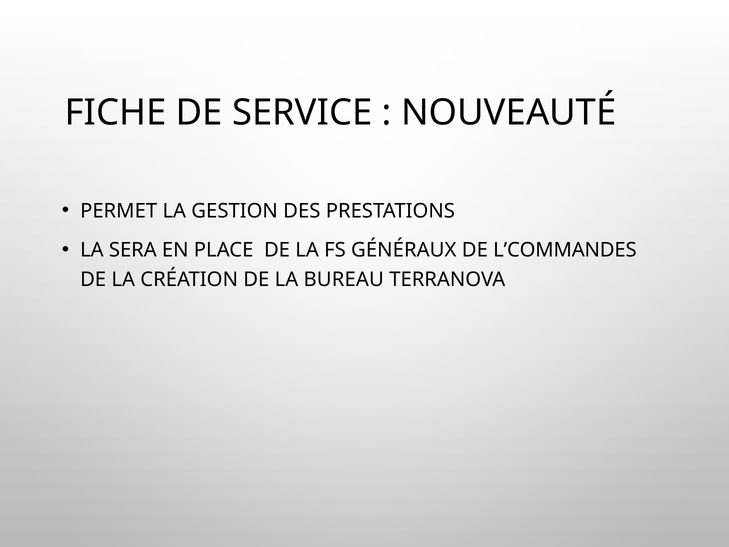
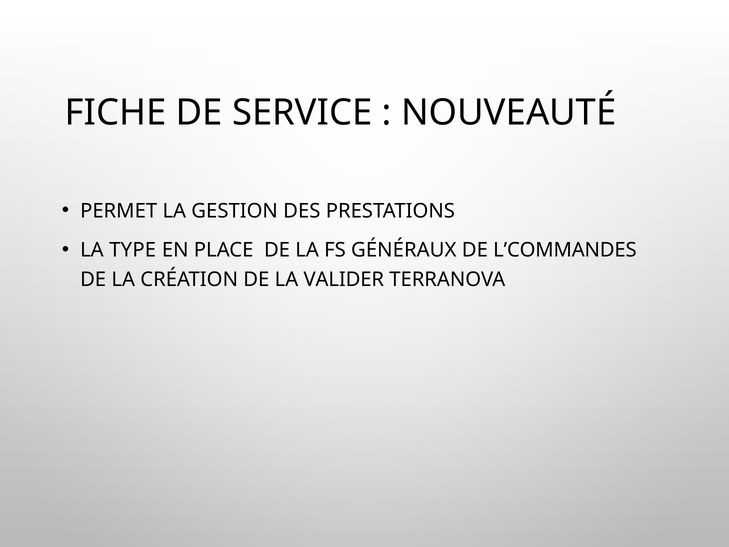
SERA: SERA -> TYPE
BUREAU: BUREAU -> VALIDER
